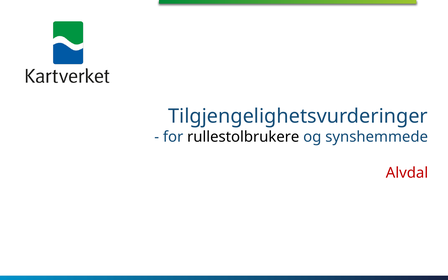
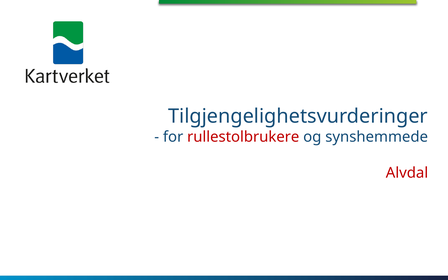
rullestolbrukere colour: black -> red
